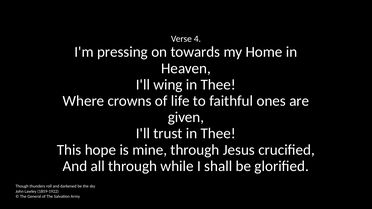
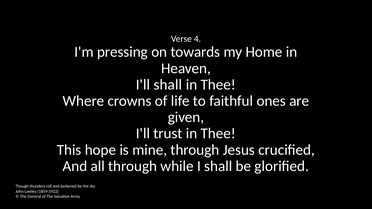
I'll wing: wing -> shall
